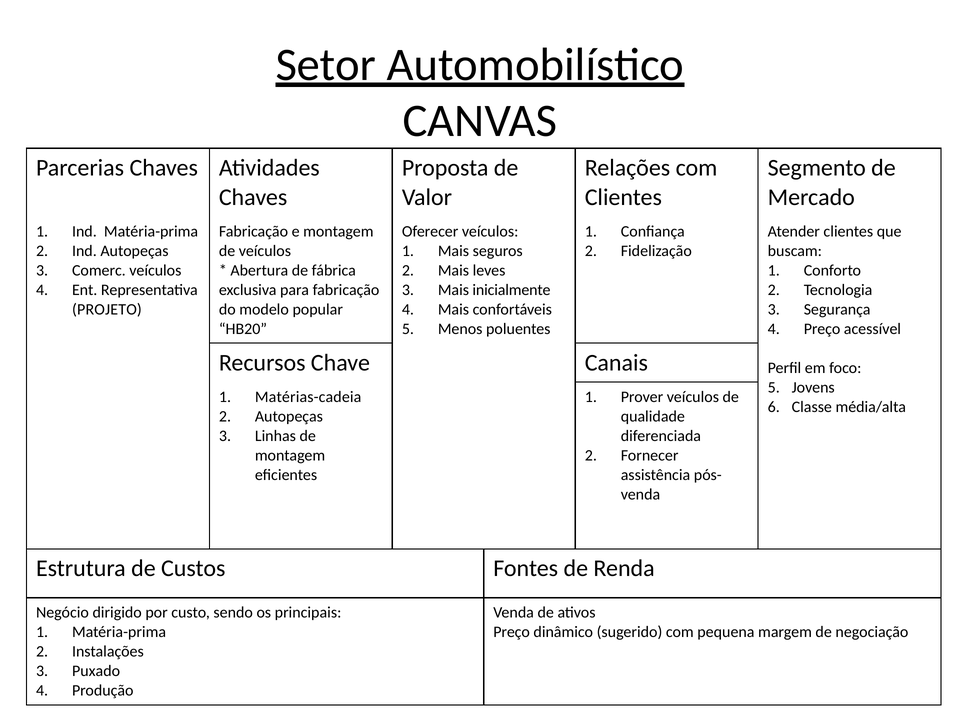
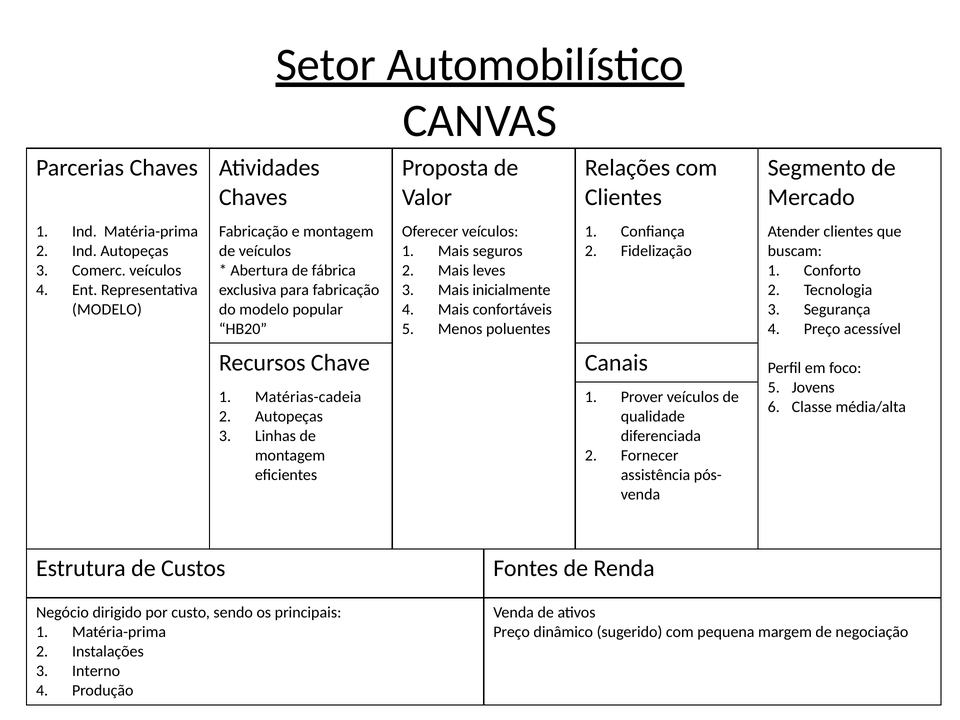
PROJETO at (107, 309): PROJETO -> MODELO
Puxado: Puxado -> Interno
